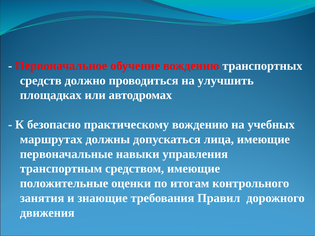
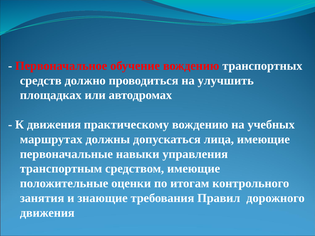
К безопасно: безопасно -> движения
